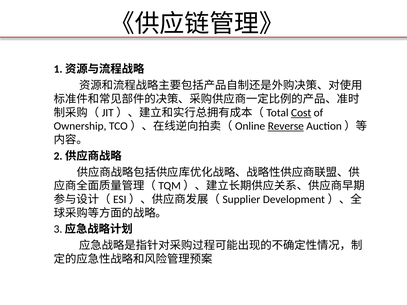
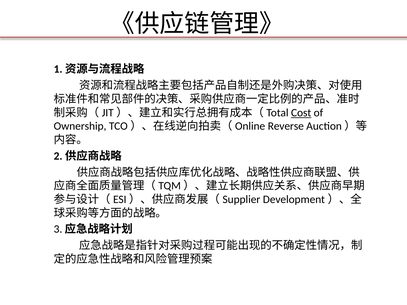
Reverse underline: present -> none
